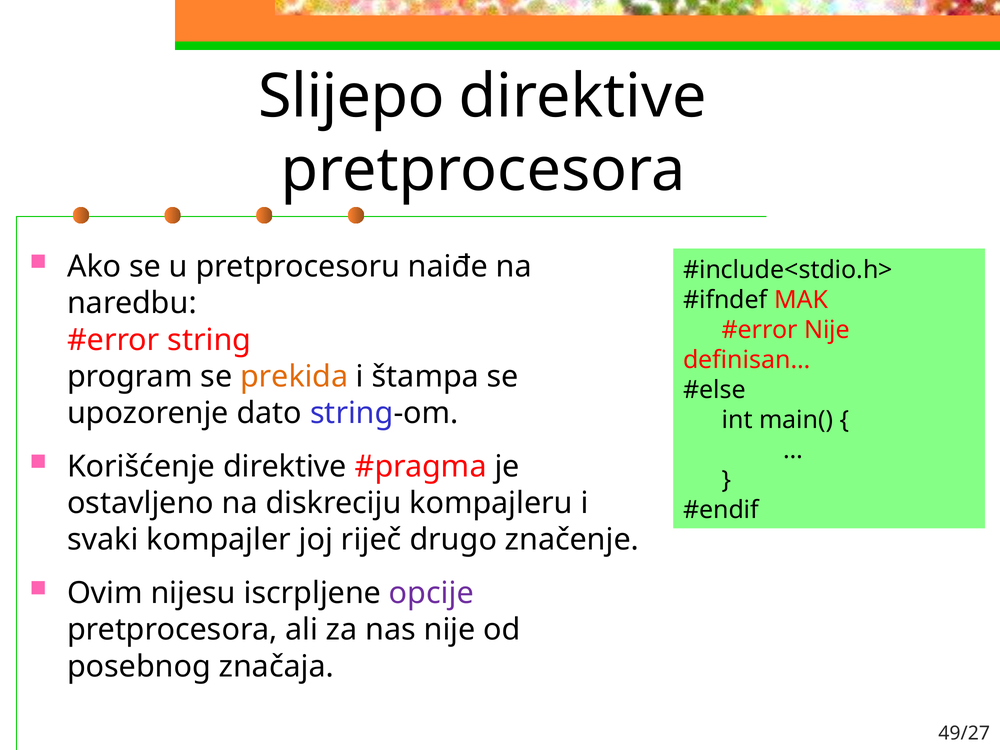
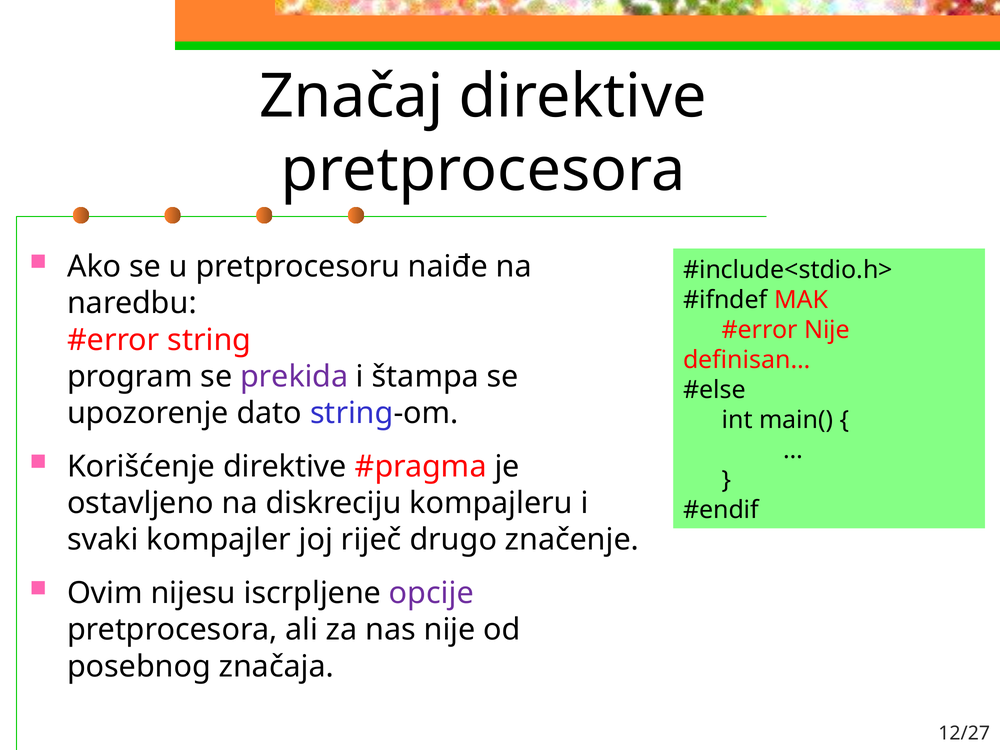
Slijepo: Slijepo -> Značaj
prekida colour: orange -> purple
49/27: 49/27 -> 12/27
